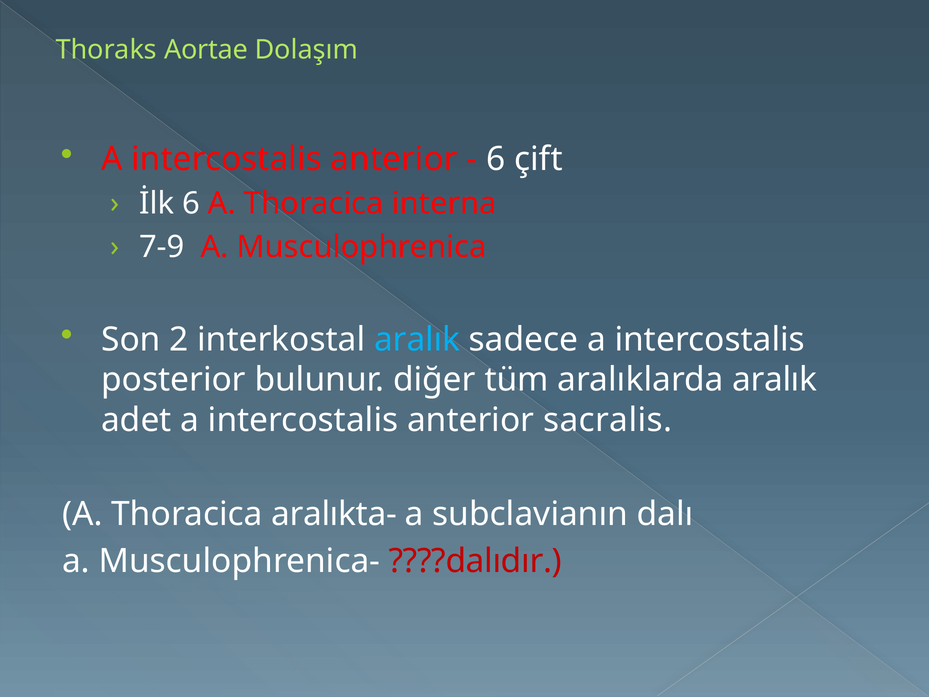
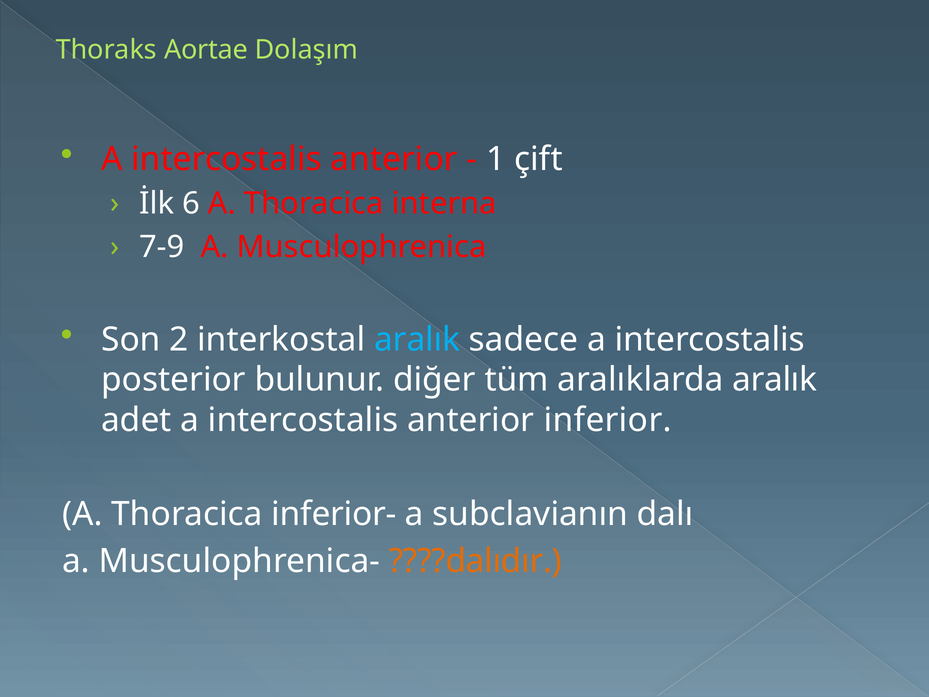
6 at (496, 159): 6 -> 1
sacralis: sacralis -> inferior
aralıkta-: aralıkta- -> inferior-
????dalıdır colour: red -> orange
